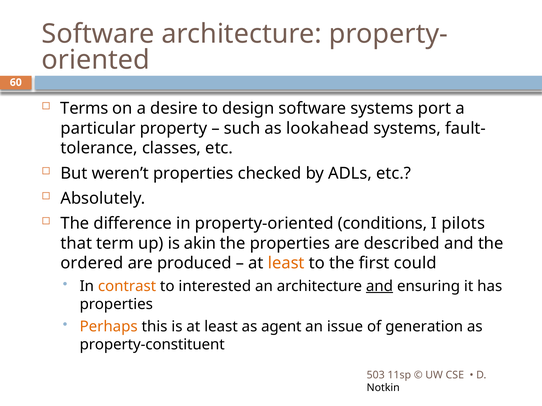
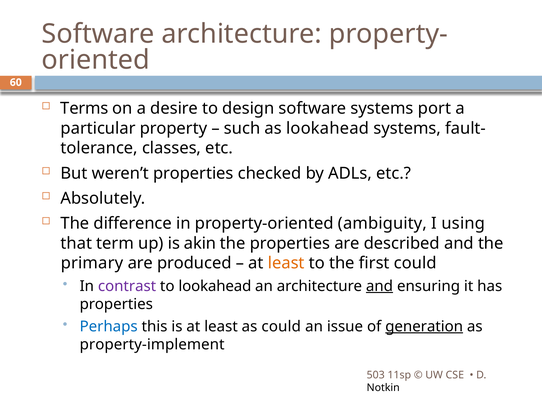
conditions: conditions -> ambiguity
pilots: pilots -> using
ordered: ordered -> primary
contrast colour: orange -> purple
to interested: interested -> lookahead
Perhaps colour: orange -> blue
as agent: agent -> could
generation underline: none -> present
property-constituent: property-constituent -> property-implement
